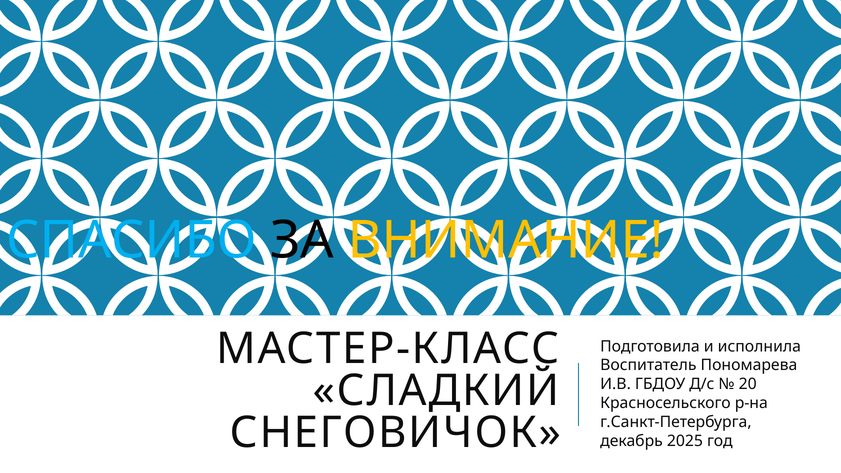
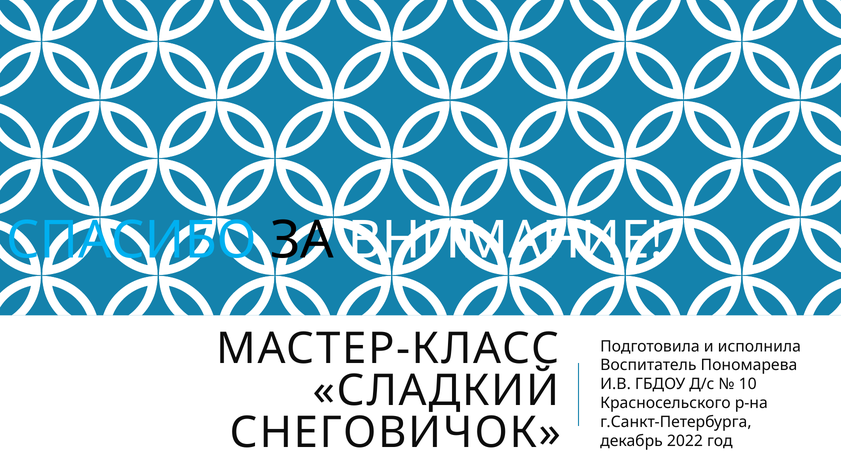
ВНИМАНИЕ colour: yellow -> white
20: 20 -> 10
2025: 2025 -> 2022
